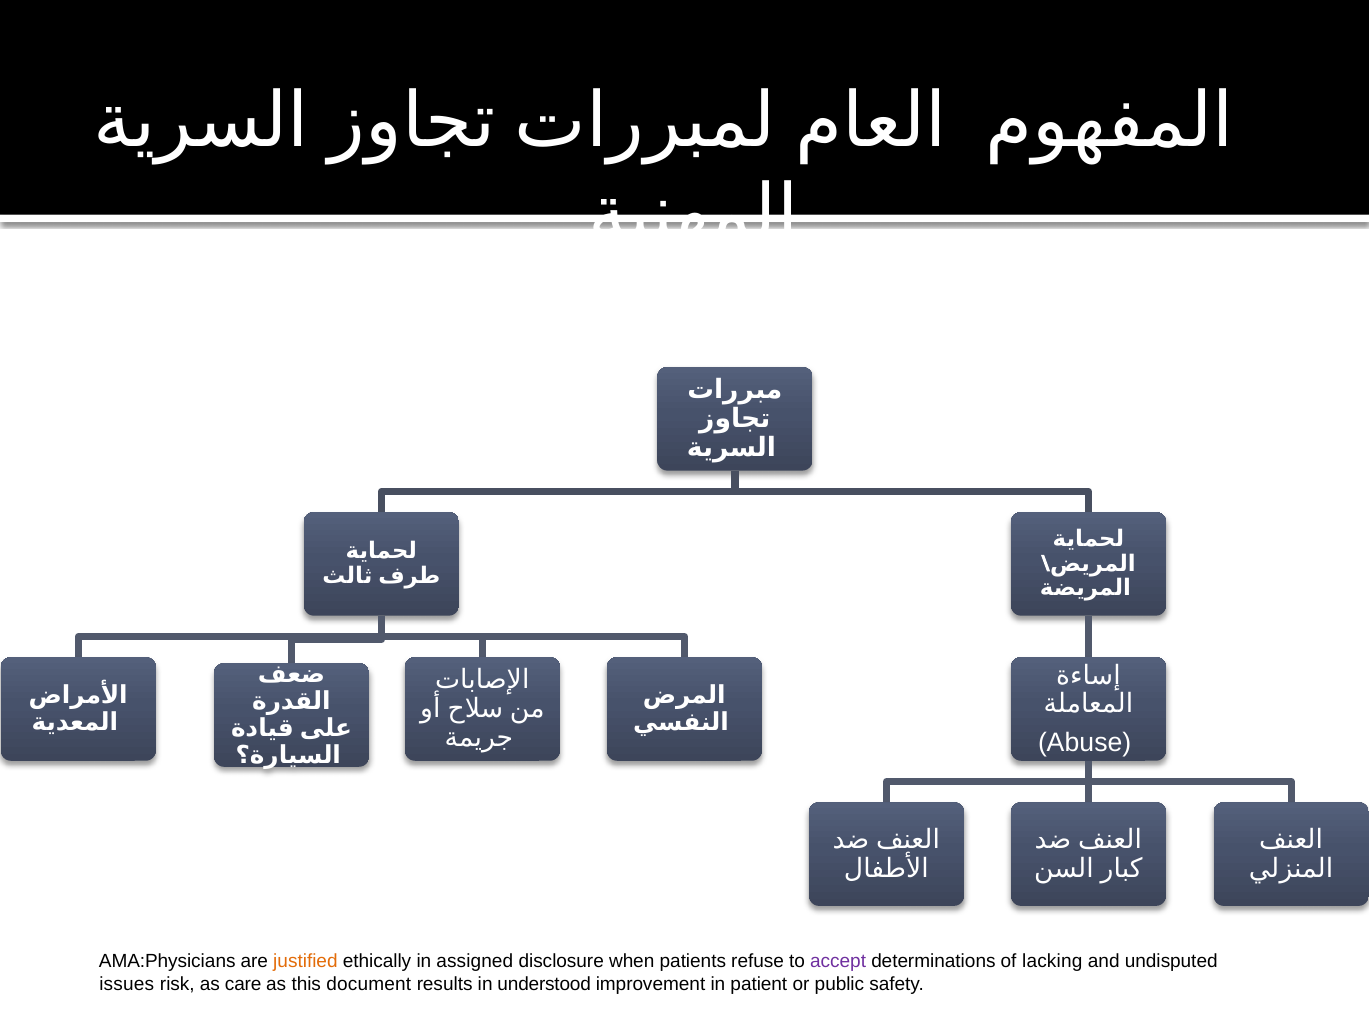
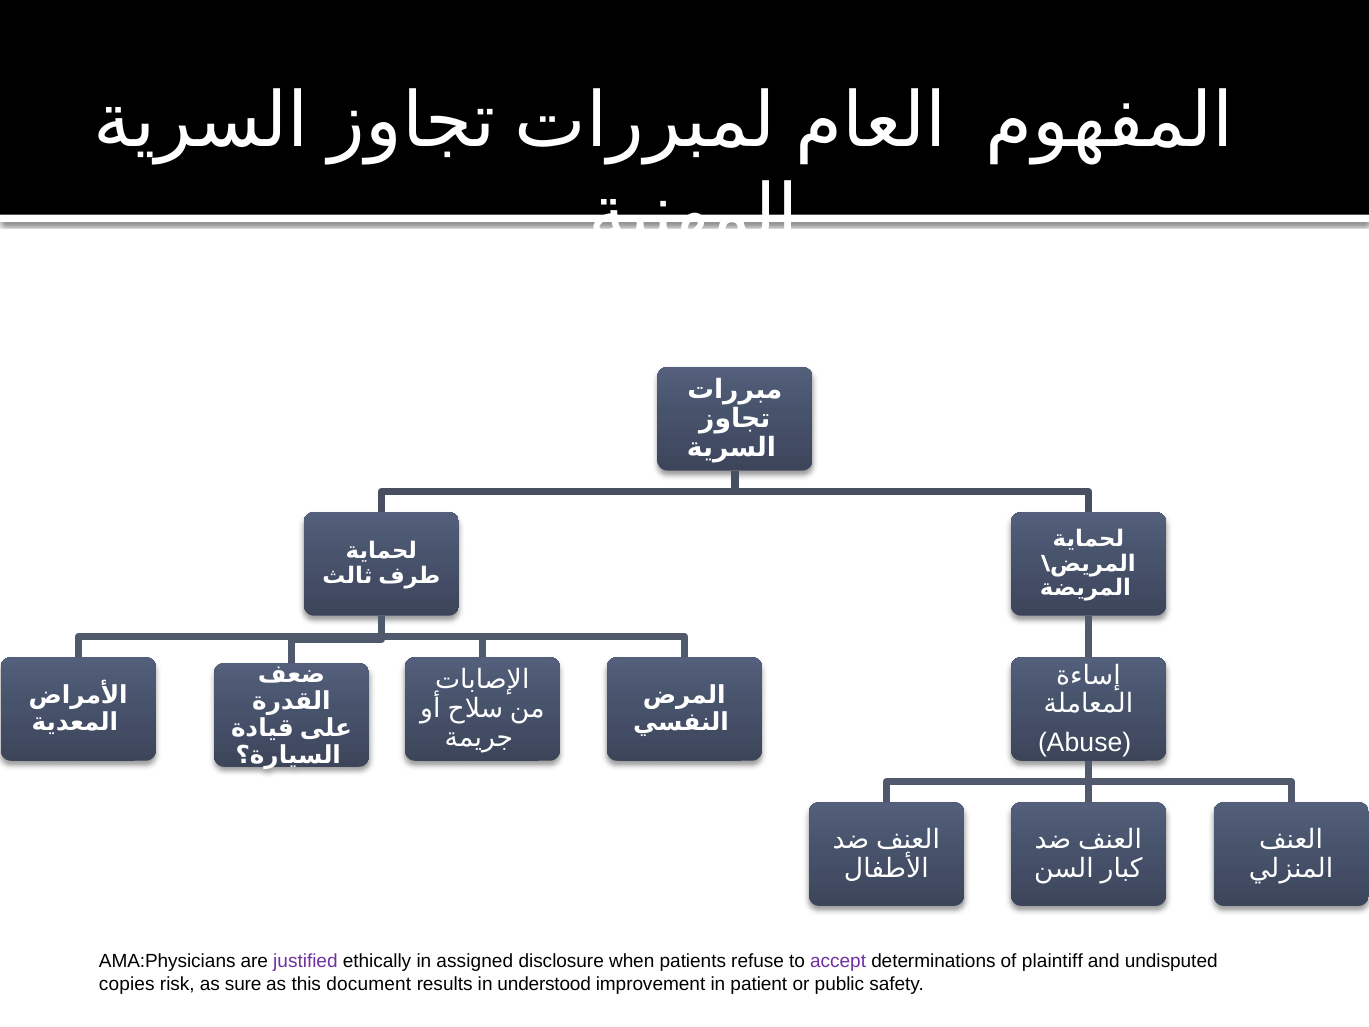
justified colour: orange -> purple
lacking: lacking -> plaintiff
issues: issues -> copies
care: care -> sure
